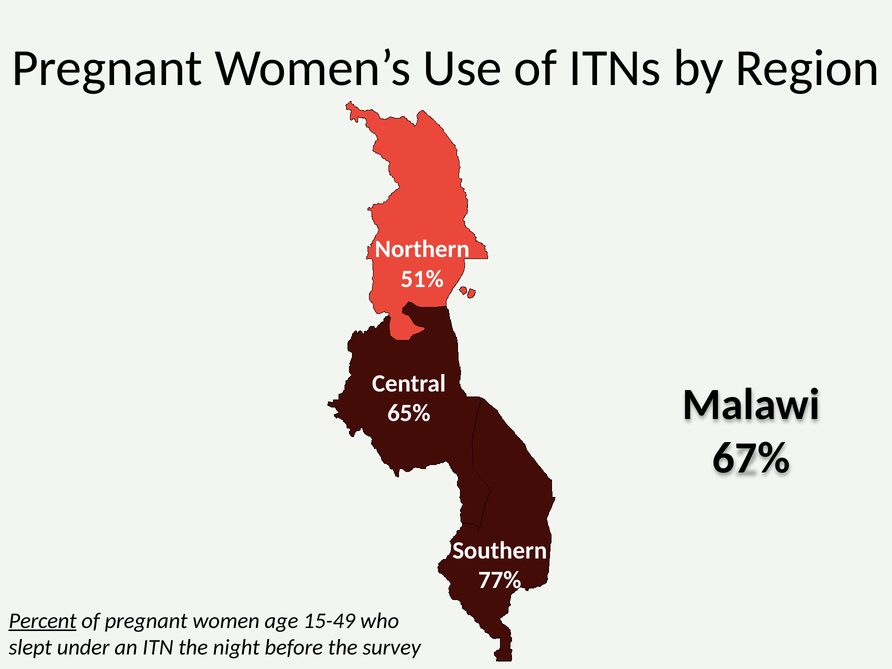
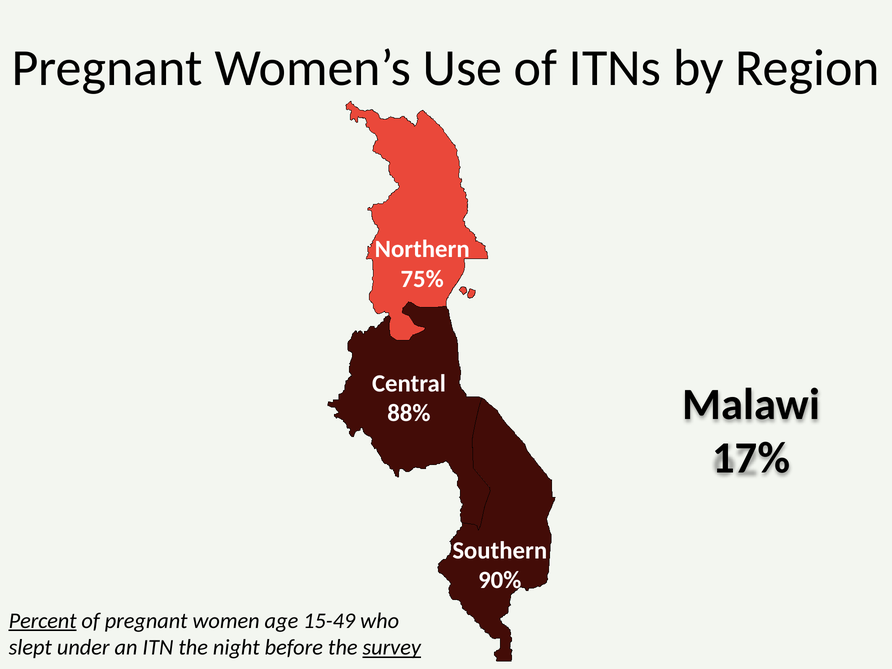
51%: 51% -> 75%
65%: 65% -> 88%
67%: 67% -> 17%
77%: 77% -> 90%
survey underline: none -> present
